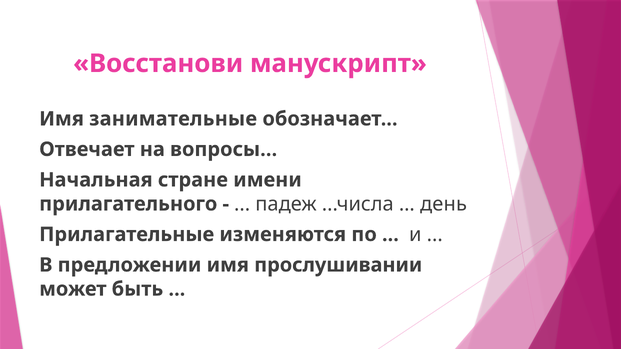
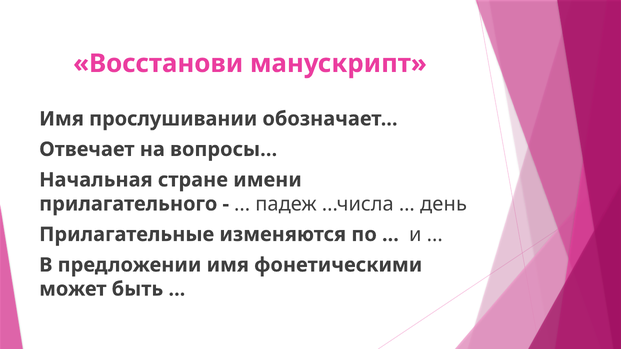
занимательные: занимательные -> прослушивании
прослушивании: прослушивании -> фонетическими
